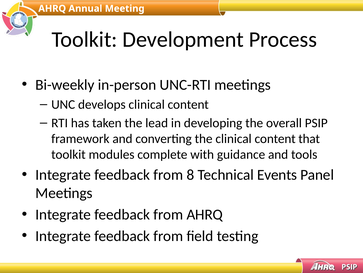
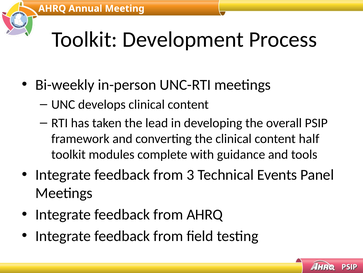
that: that -> half
8: 8 -> 3
